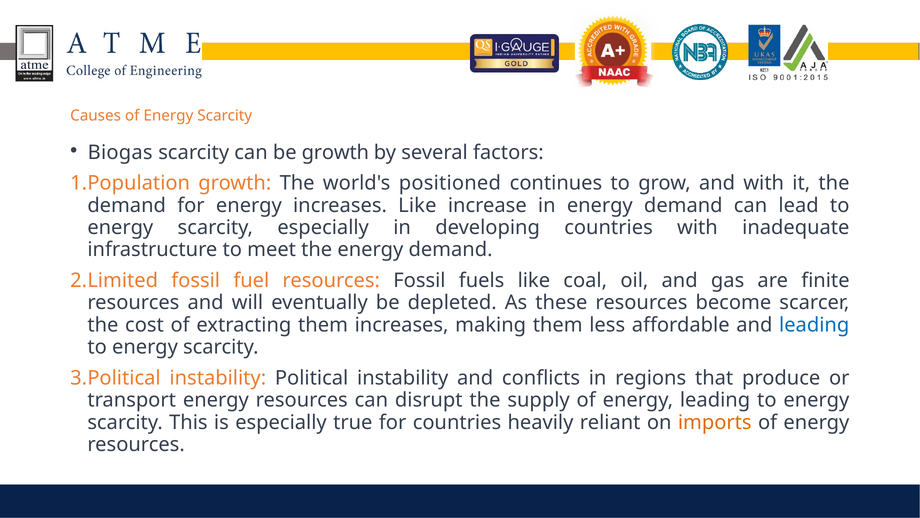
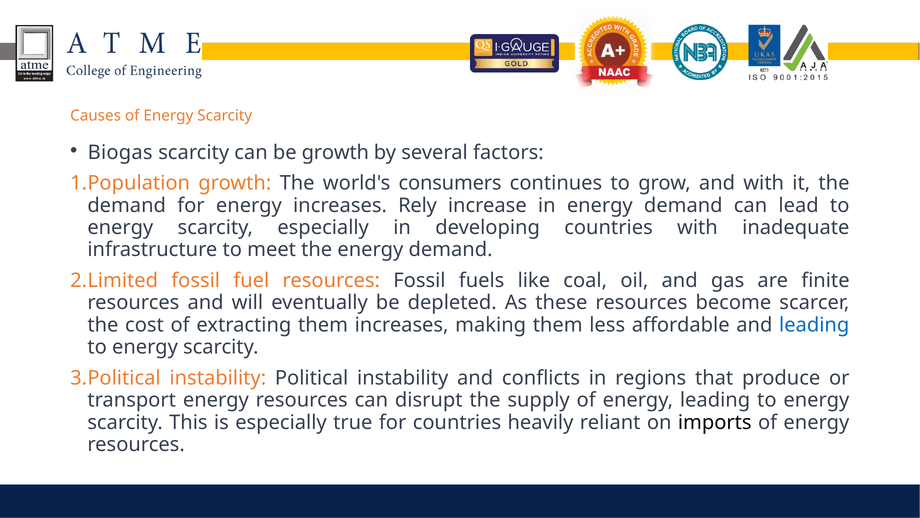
positioned: positioned -> consumers
increases Like: Like -> Rely
imports colour: orange -> black
